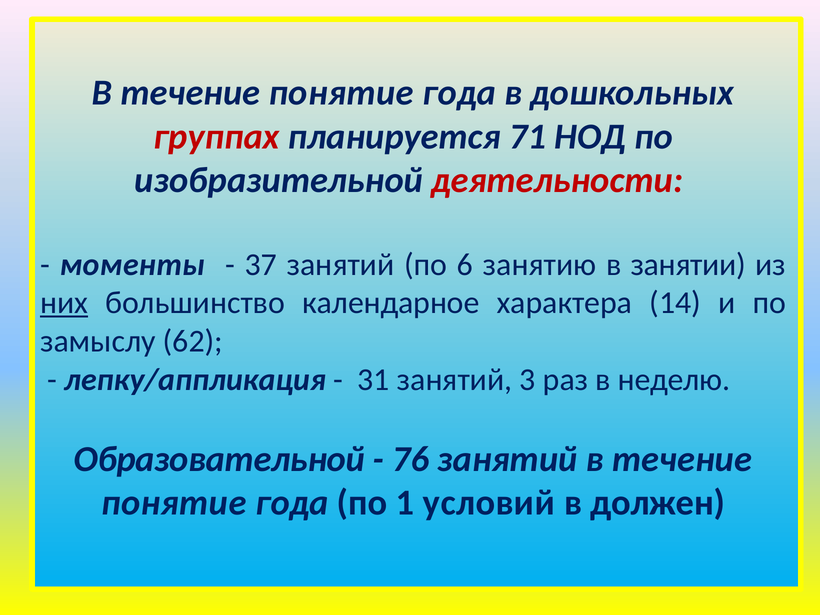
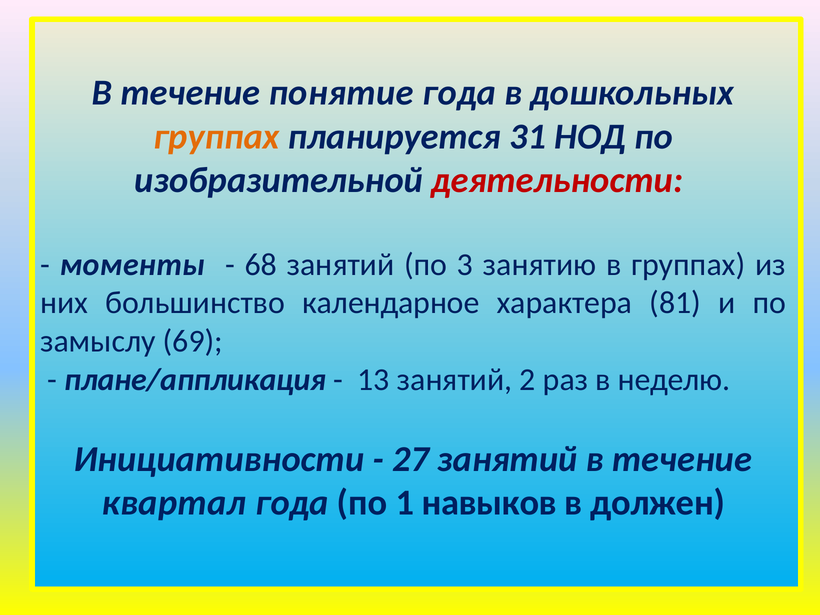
группах at (216, 136) colour: red -> orange
71: 71 -> 31
37: 37 -> 68
6: 6 -> 3
в занятии: занятии -> группах
них underline: present -> none
14: 14 -> 81
62: 62 -> 69
лепку/аппликация: лепку/аппликация -> плане/аппликация
31: 31 -> 13
3: 3 -> 2
Образовательной: Образовательной -> Инициативности
76: 76 -> 27
понятие at (174, 503): понятие -> квартал
условий: условий -> навыков
